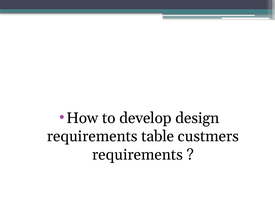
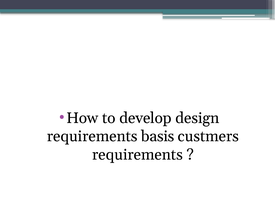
table: table -> basis
